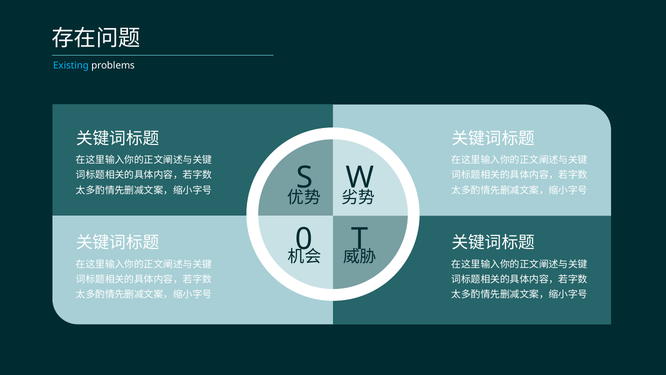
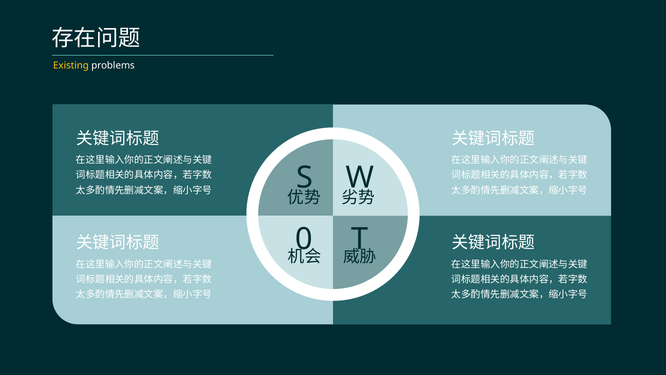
Existing colour: light blue -> yellow
